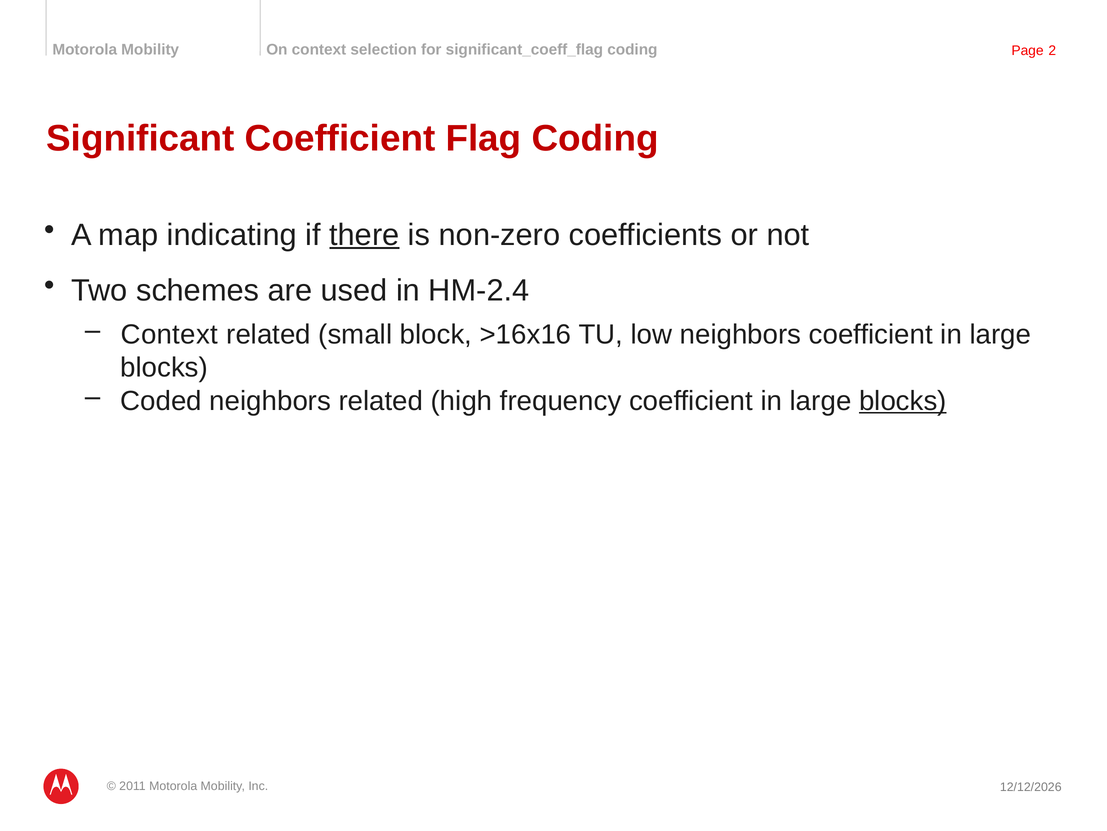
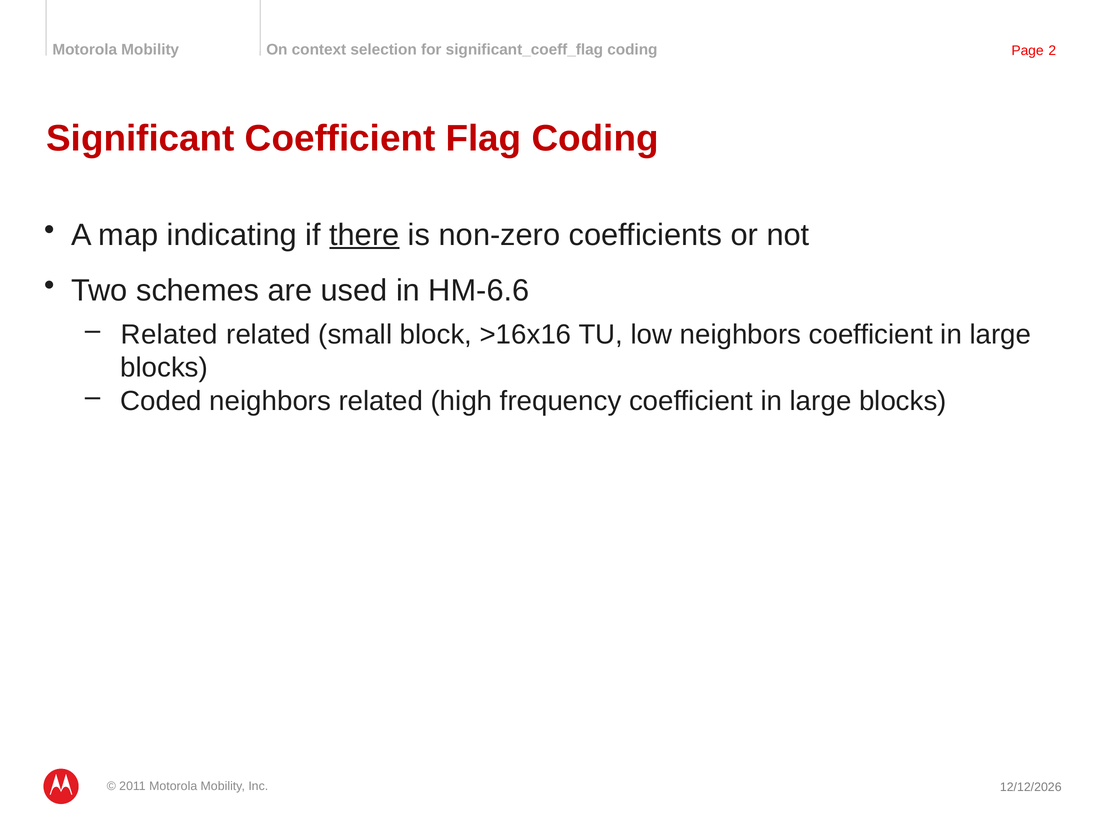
HM-2.4: HM-2.4 -> HM-6.6
Context at (169, 334): Context -> Related
blocks at (903, 401) underline: present -> none
